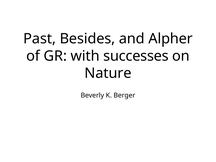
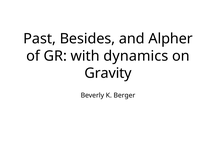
successes: successes -> dynamics
Nature: Nature -> Gravity
